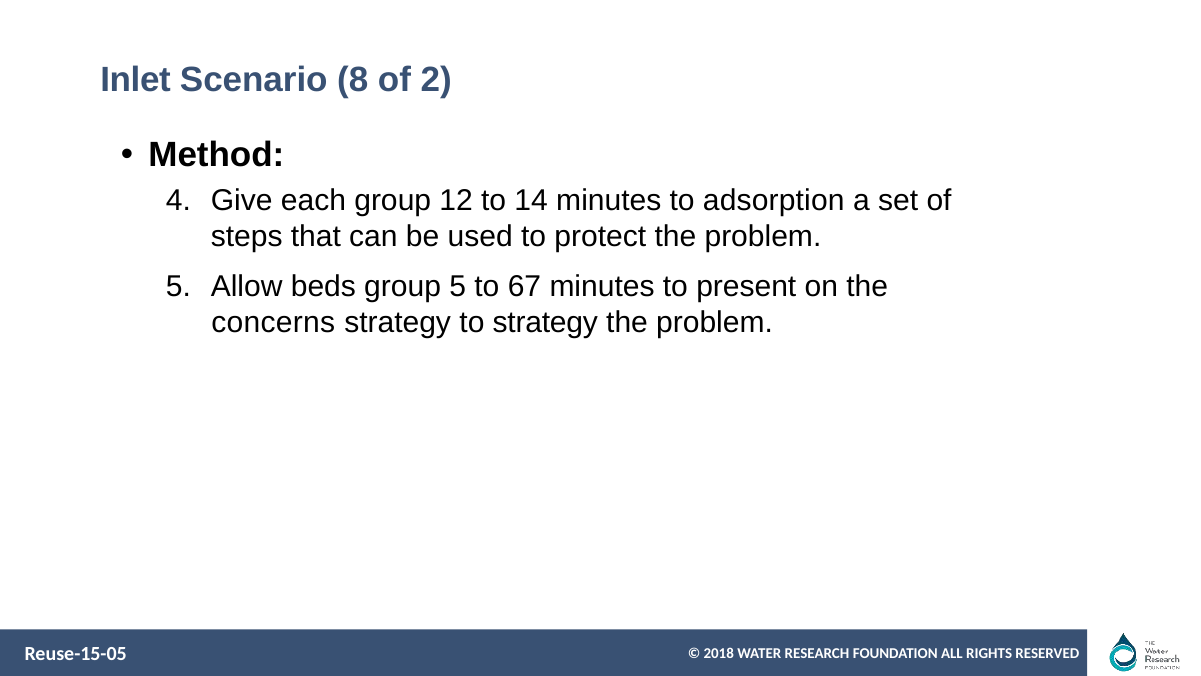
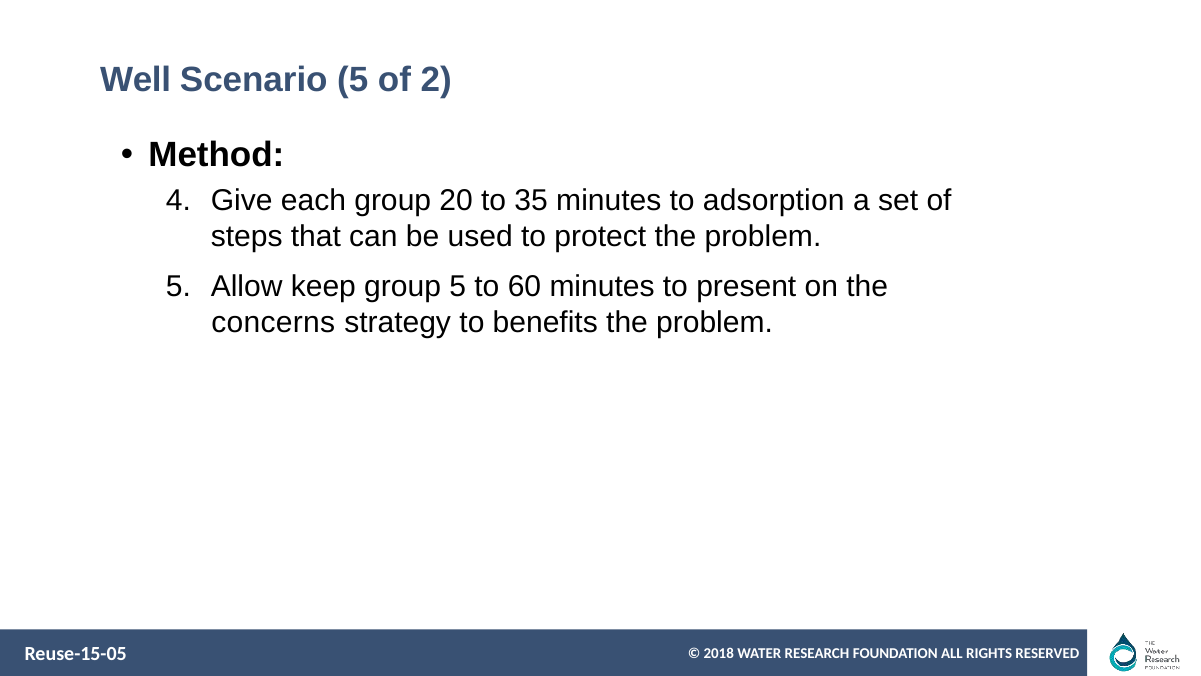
Inlet: Inlet -> Well
Scenario 8: 8 -> 5
12: 12 -> 20
14: 14 -> 35
beds: beds -> keep
67: 67 -> 60
to strategy: strategy -> benefits
